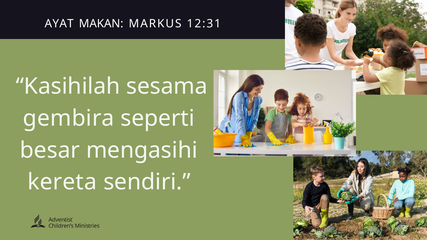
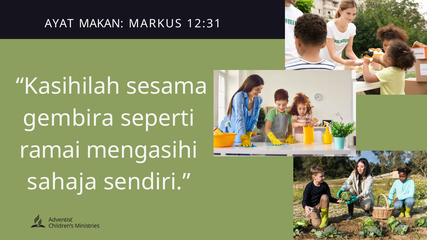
besar: besar -> ramai
kereta: kereta -> sahaja
